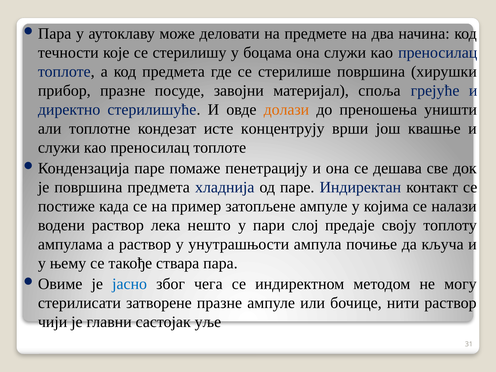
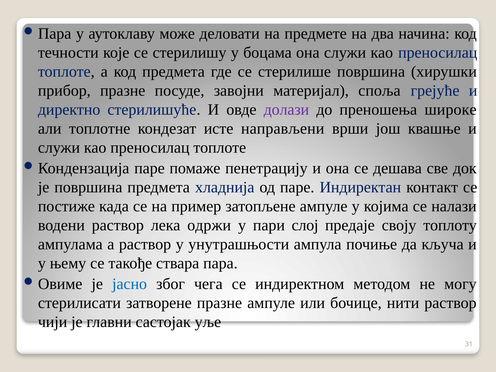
долази colour: orange -> purple
уништи: уништи -> широке
концентрују: концентрују -> направљени
нешто: нешто -> одржи
